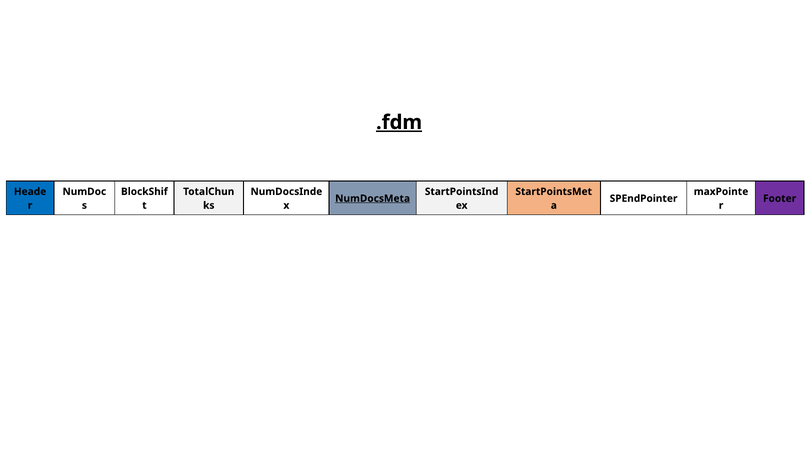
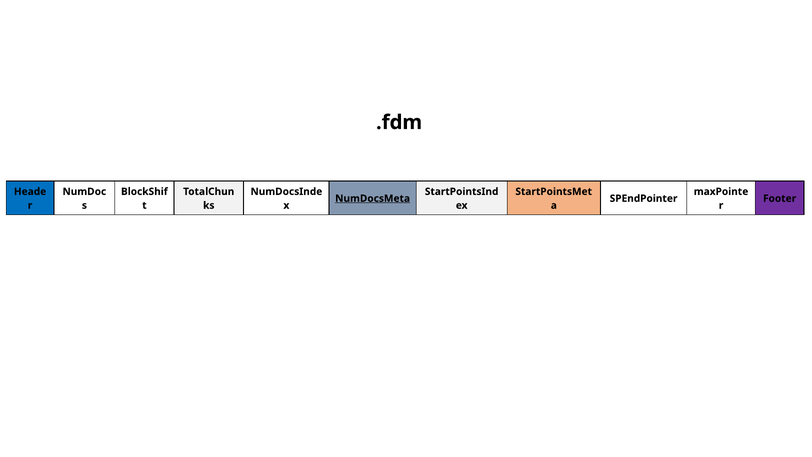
.fdm underline: present -> none
